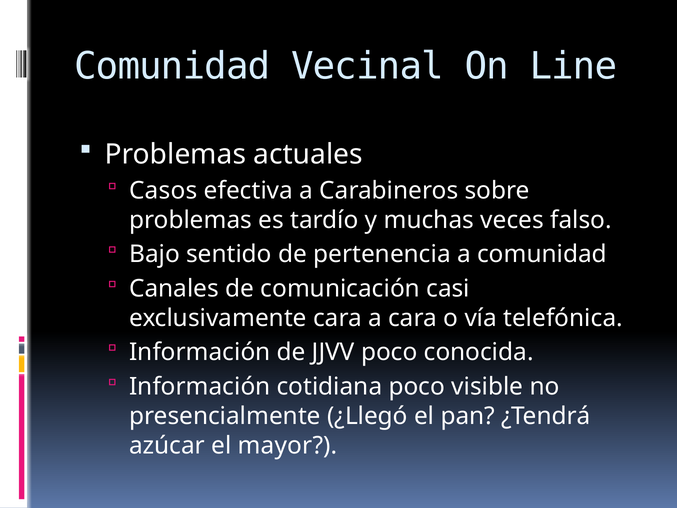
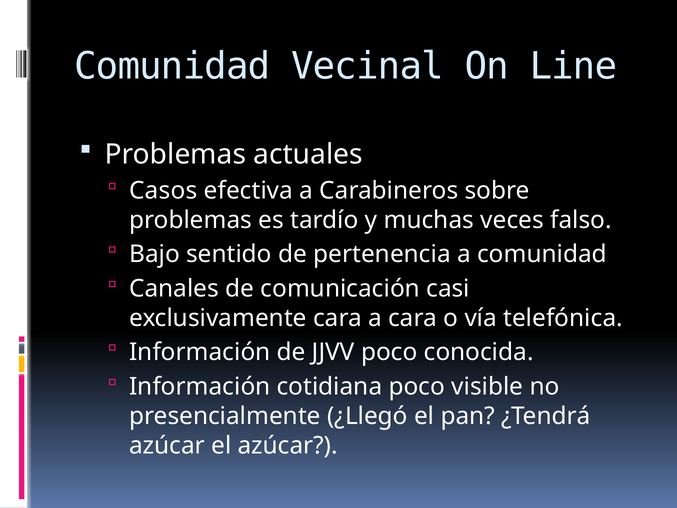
el mayor: mayor -> azúcar
